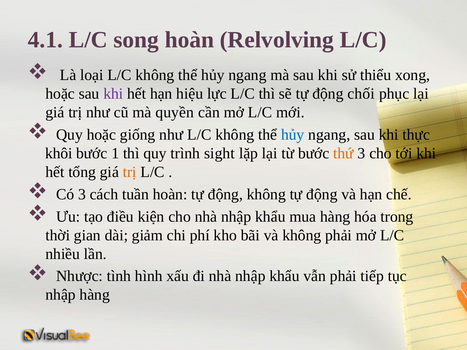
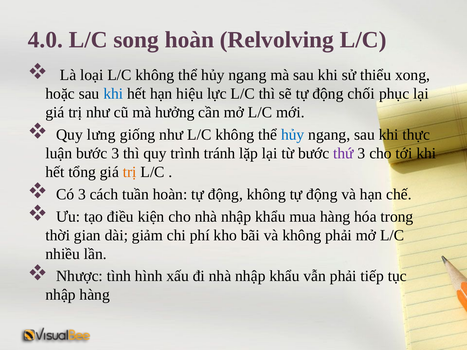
4.1: 4.1 -> 4.0
khi at (113, 94) colour: purple -> blue
quyền: quyền -> hưởng
Quy hoặc: hoặc -> lưng
khôi: khôi -> luận
bước 1: 1 -> 3
sight: sight -> tránh
thứ colour: orange -> purple
